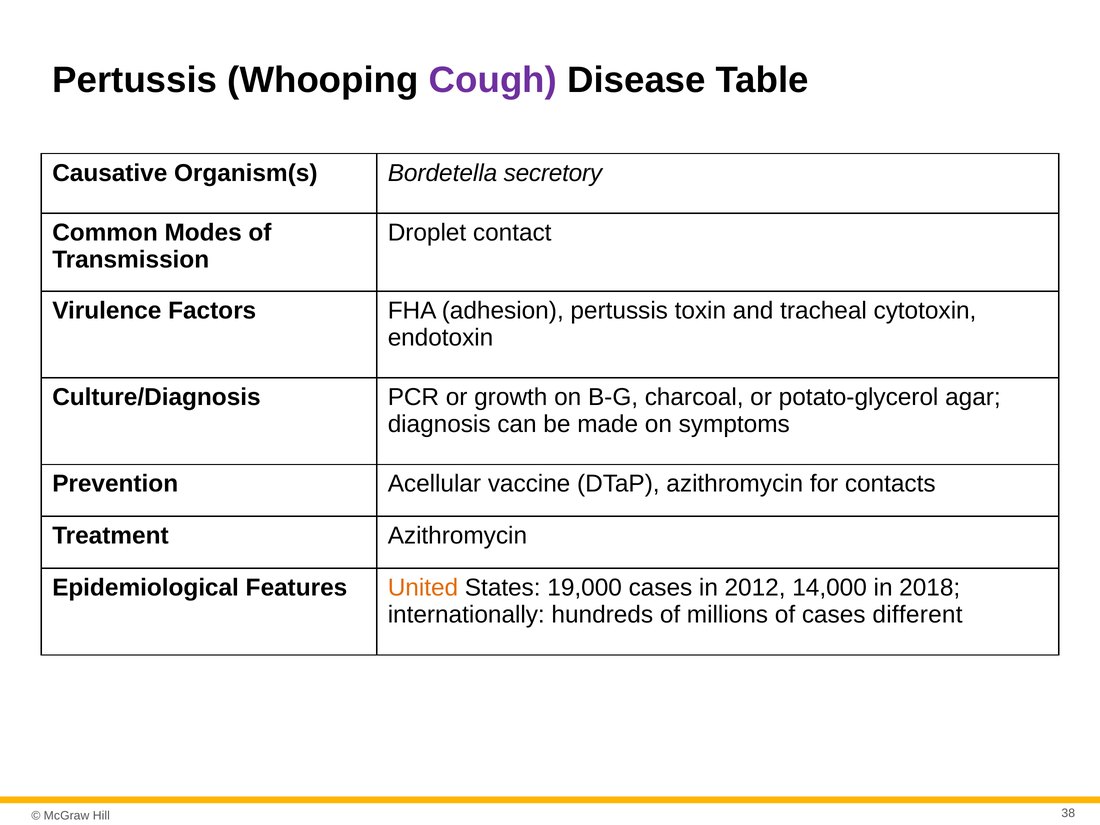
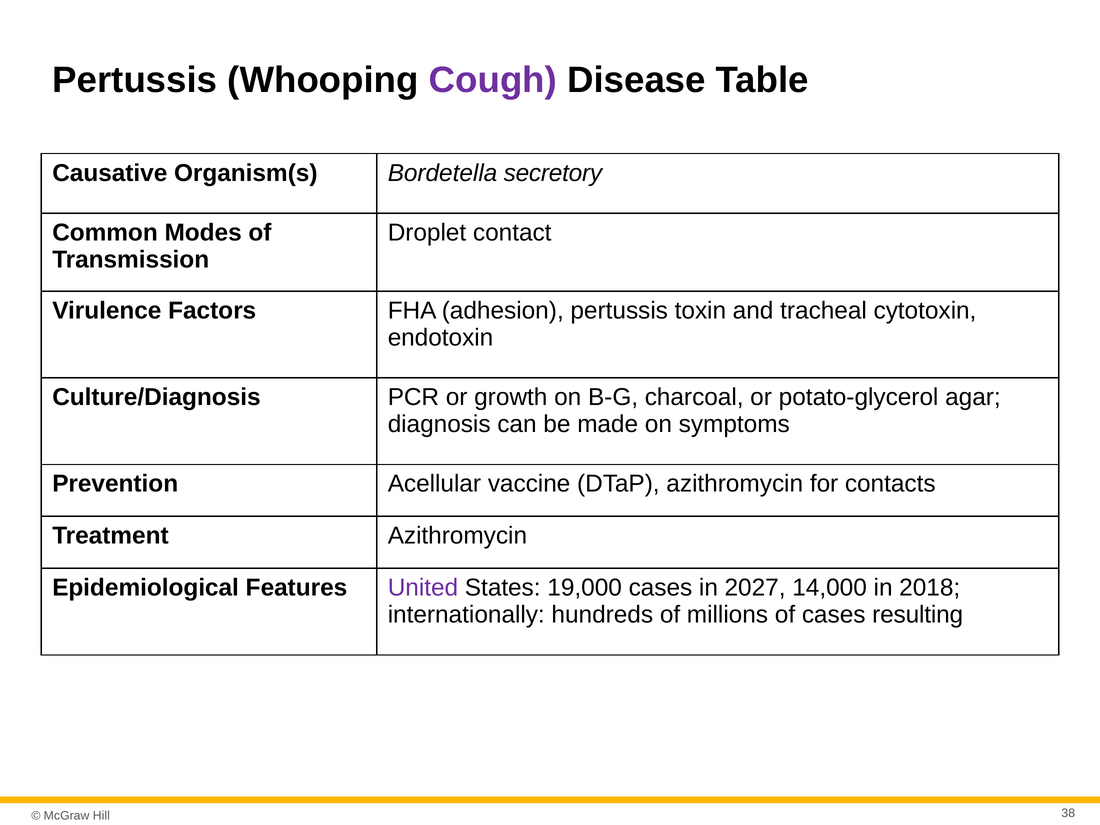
United colour: orange -> purple
2012: 2012 -> 2027
different: different -> resulting
